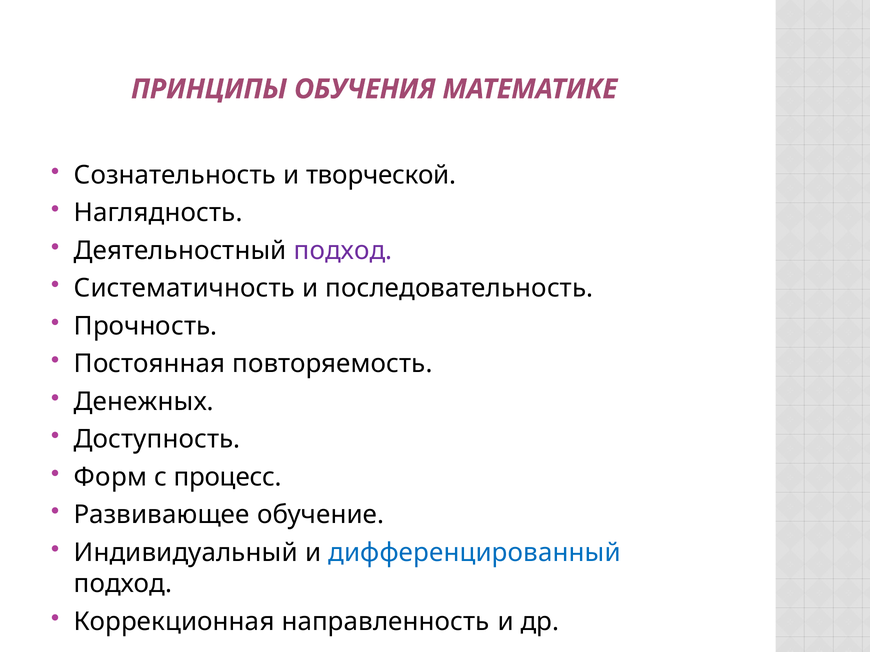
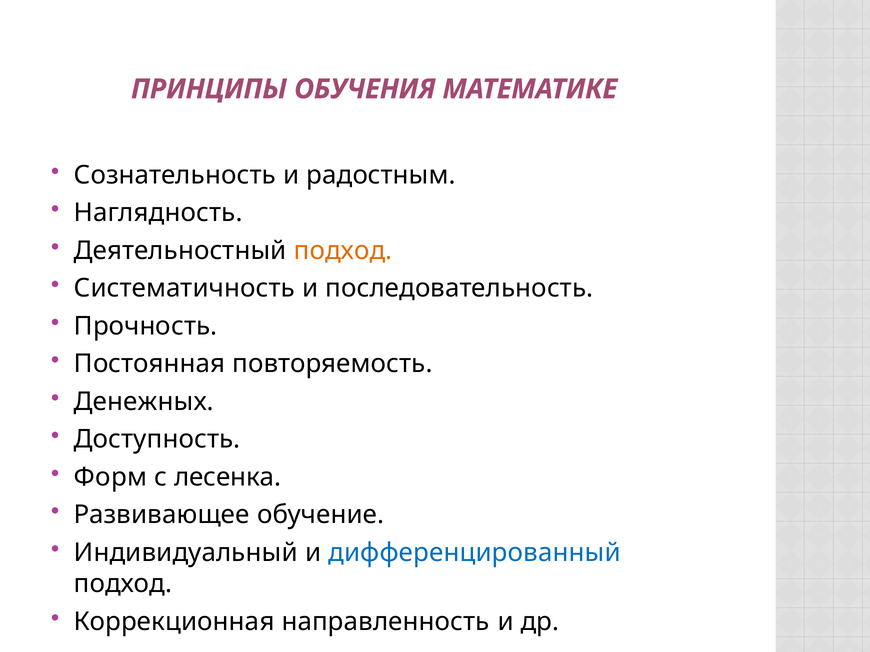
творческой: творческой -> радостным
подход at (343, 251) colour: purple -> orange
процесс: процесс -> лесенка
